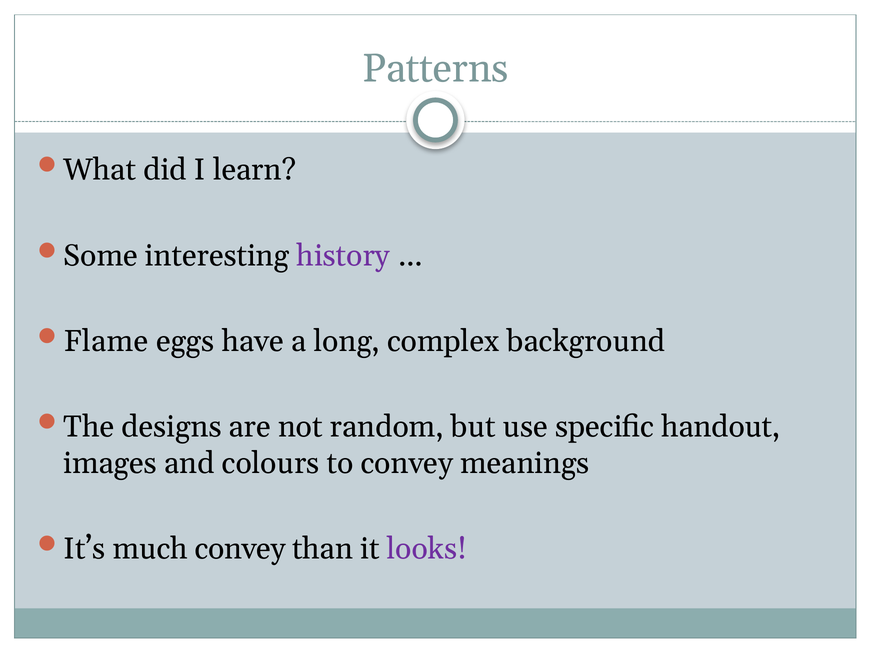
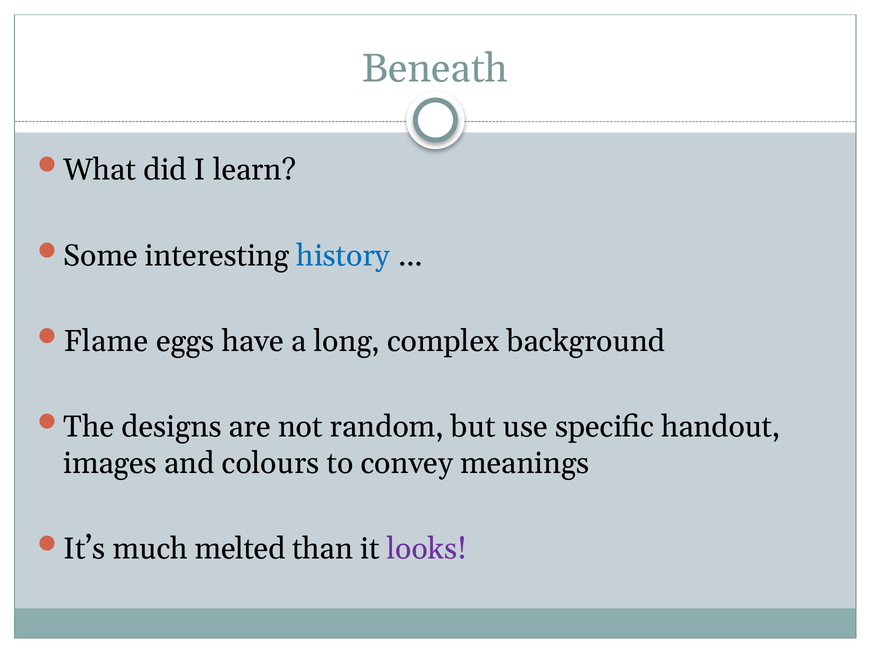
Patterns: Patterns -> Beneath
history colour: purple -> blue
much convey: convey -> melted
